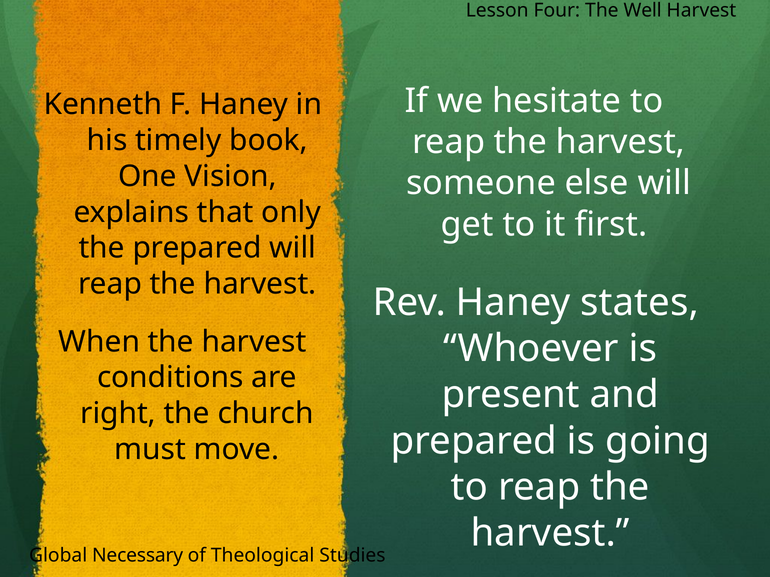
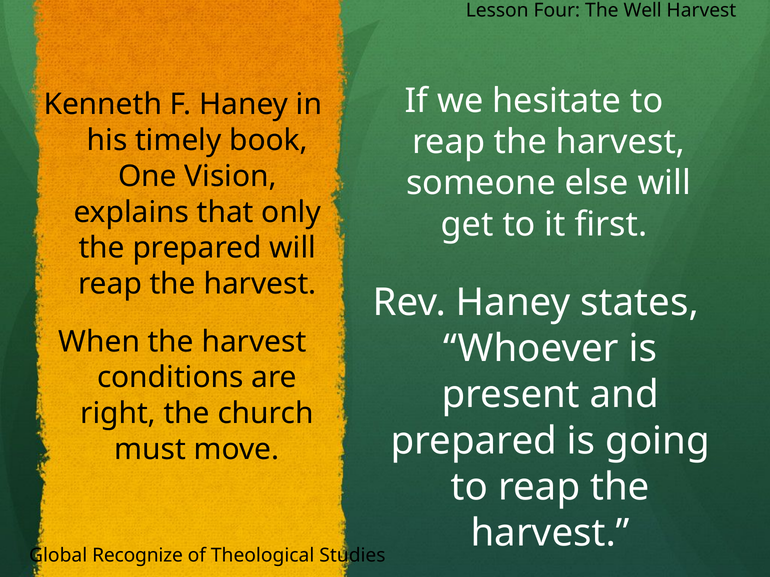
Necessary: Necessary -> Recognize
